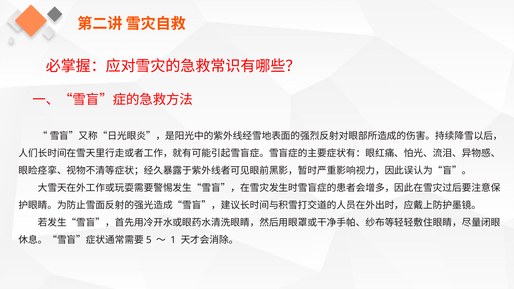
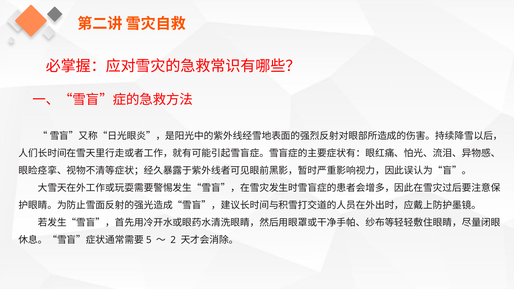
1: 1 -> 2
